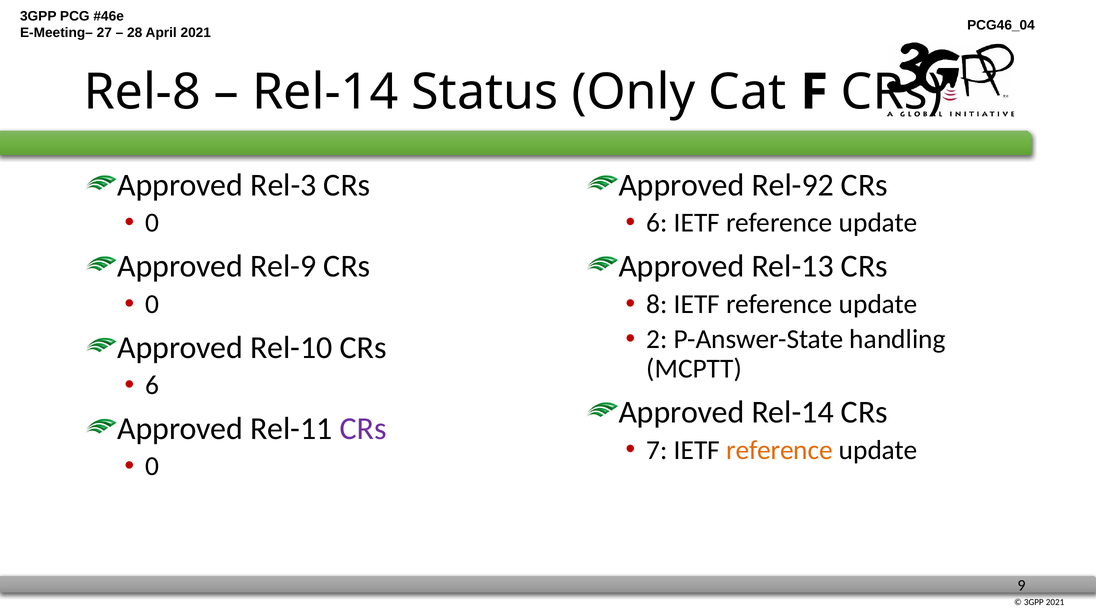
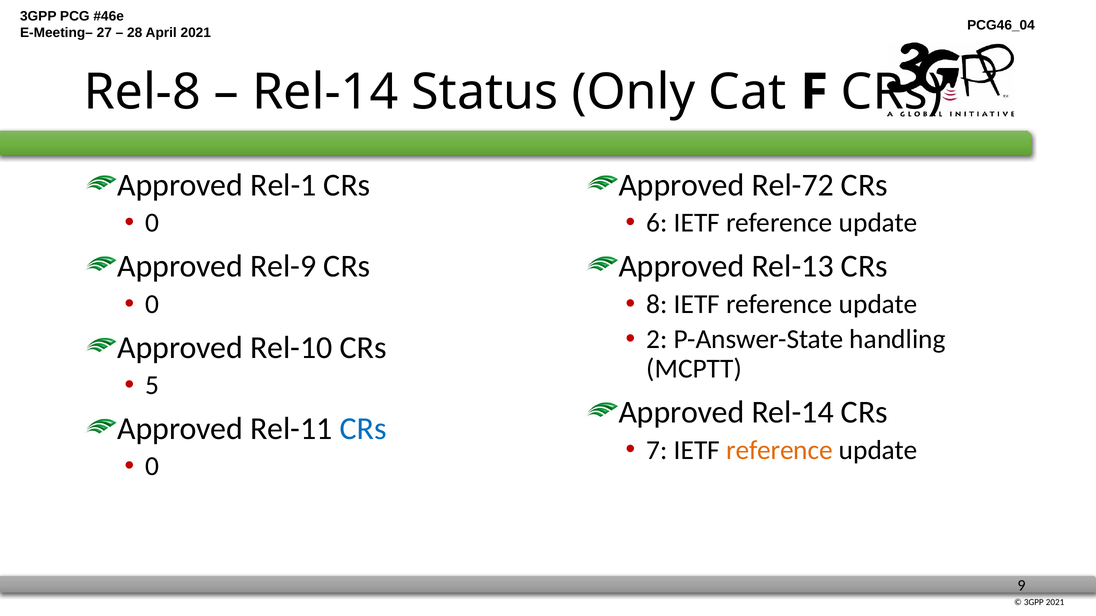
Rel-3: Rel-3 -> Rel-1
Rel-92: Rel-92 -> Rel-72
6 at (152, 386): 6 -> 5
CRs at (363, 429) colour: purple -> blue
